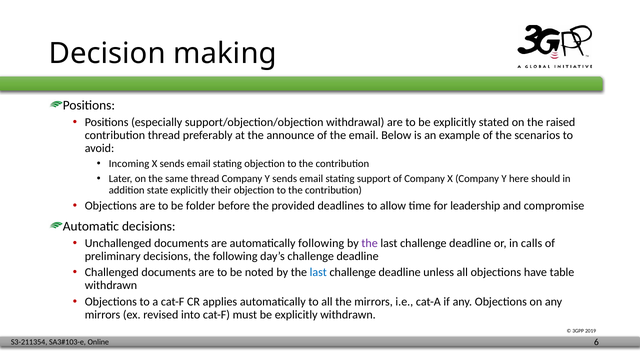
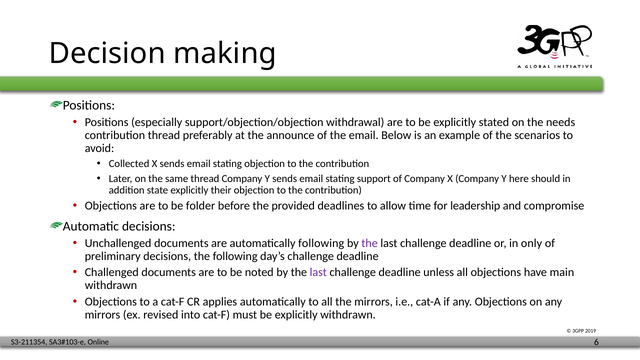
raised: raised -> needs
Incoming: Incoming -> Collected
calls: calls -> only
last at (318, 272) colour: blue -> purple
table: table -> main
